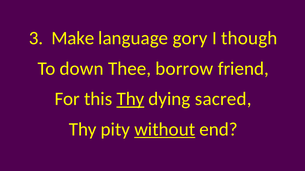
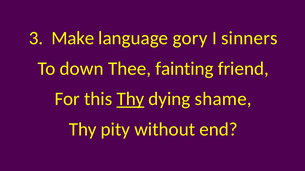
though: though -> sinners
borrow: borrow -> fainting
sacred: sacred -> shame
without underline: present -> none
